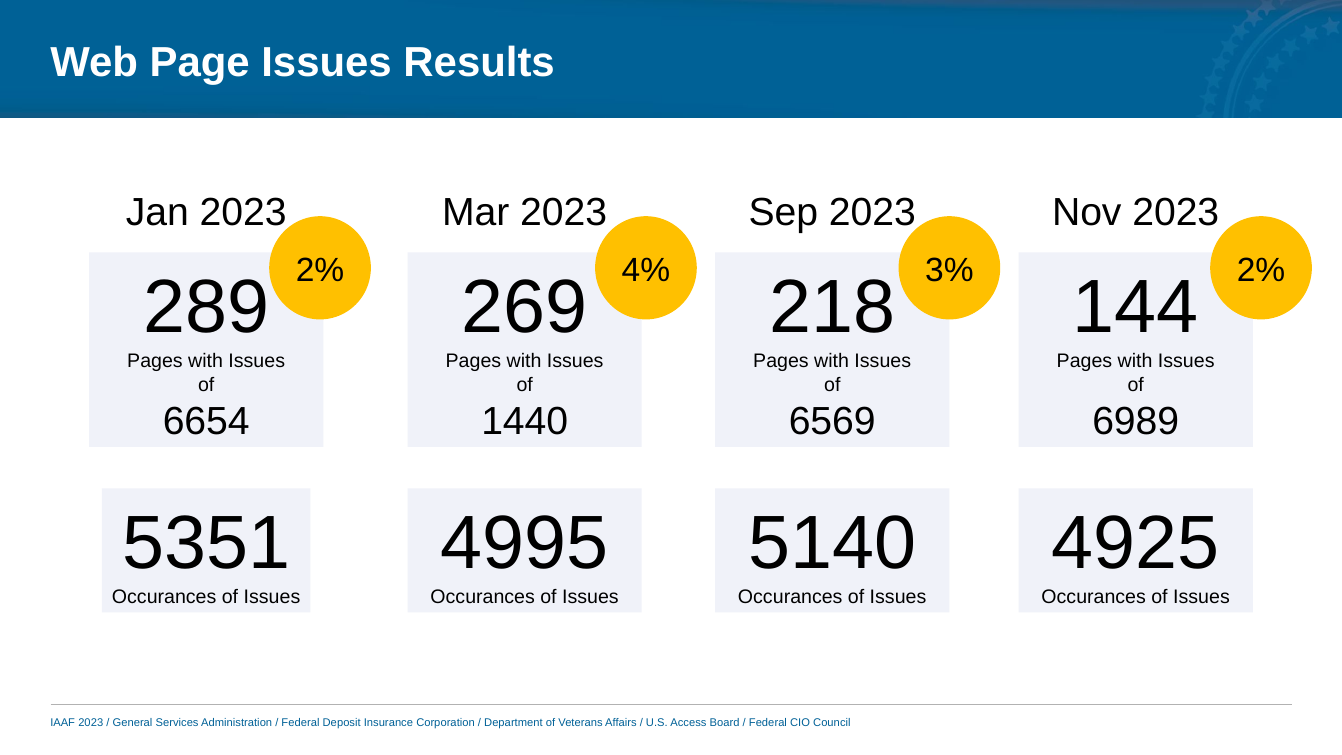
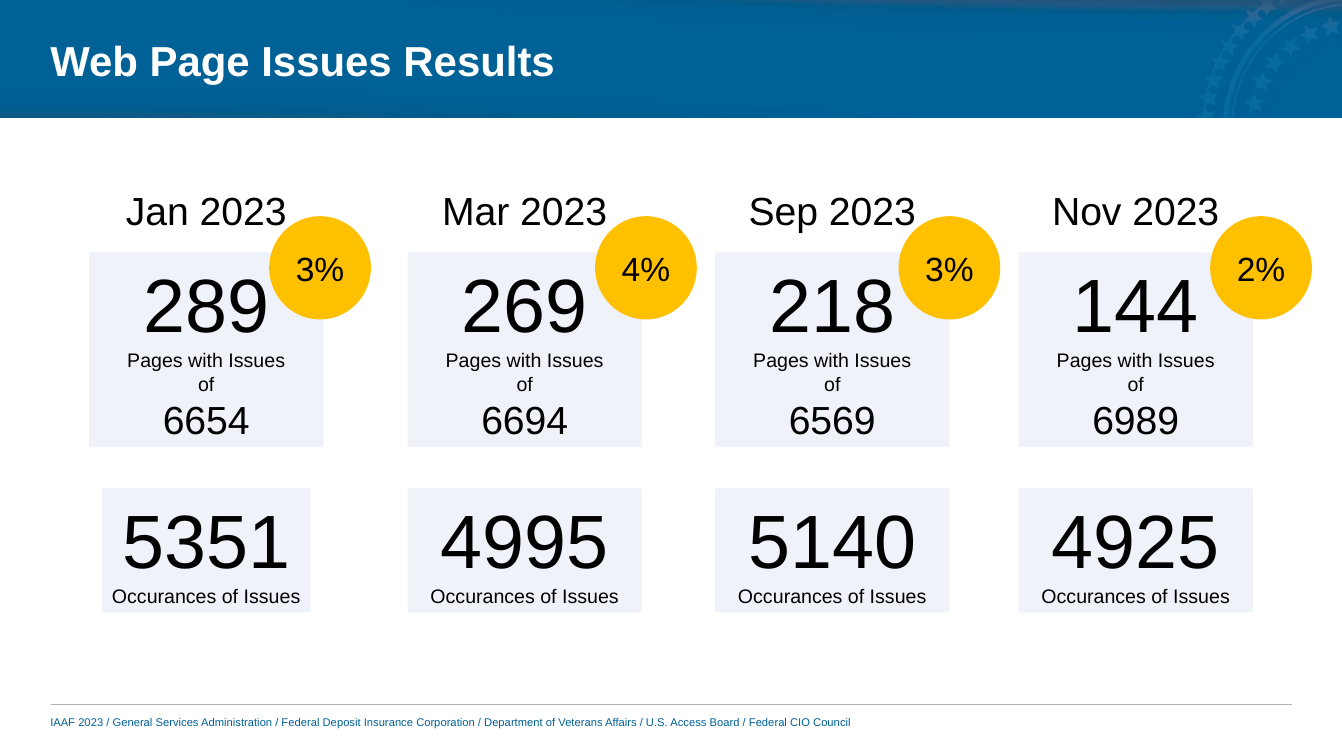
2% at (320, 270): 2% -> 3%
1440: 1440 -> 6694
